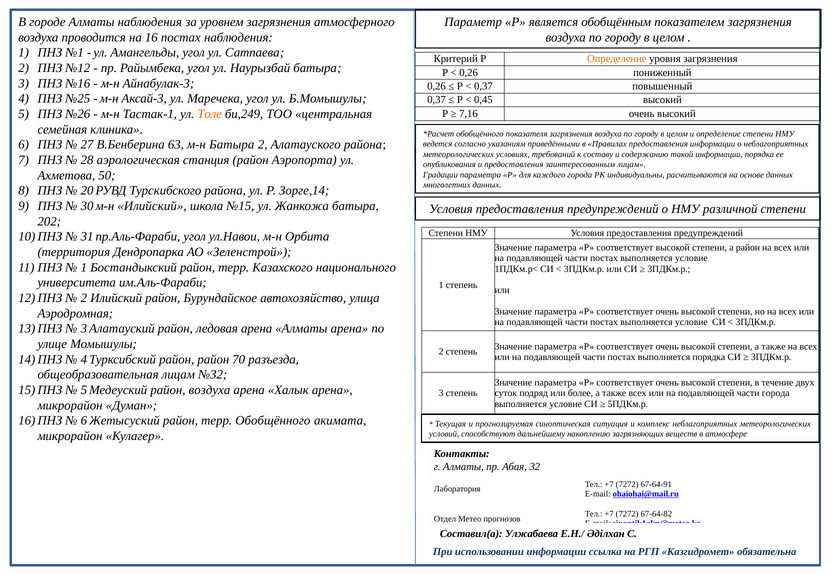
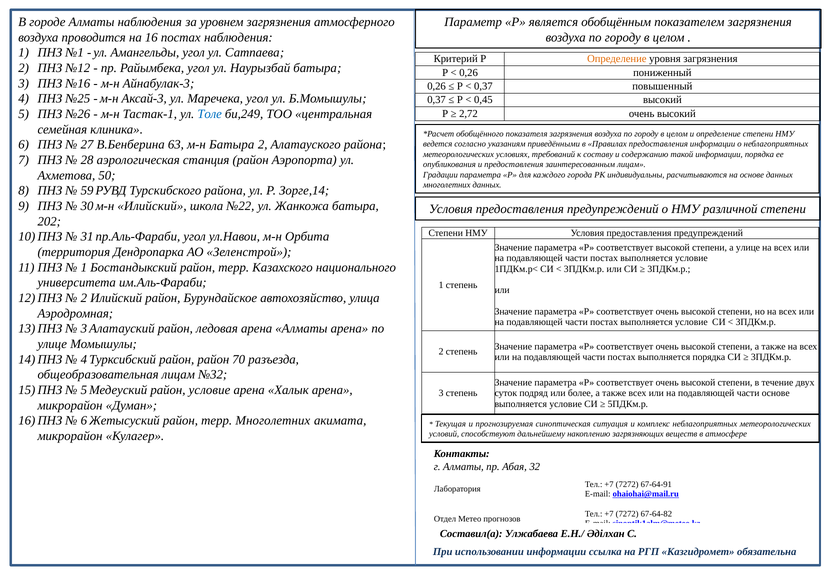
Толе colour: orange -> blue
7,16: 7,16 -> 2,72
20: 20 -> 59
№15: №15 -> №22
а район: район -> улице
район воздуха: воздуха -> условие
части города: города -> основе
терр Обобщённого: Обобщённого -> Многолетних
